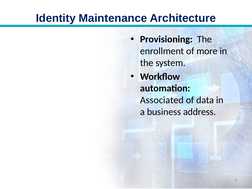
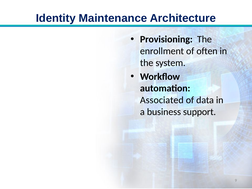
more: more -> often
address: address -> support
